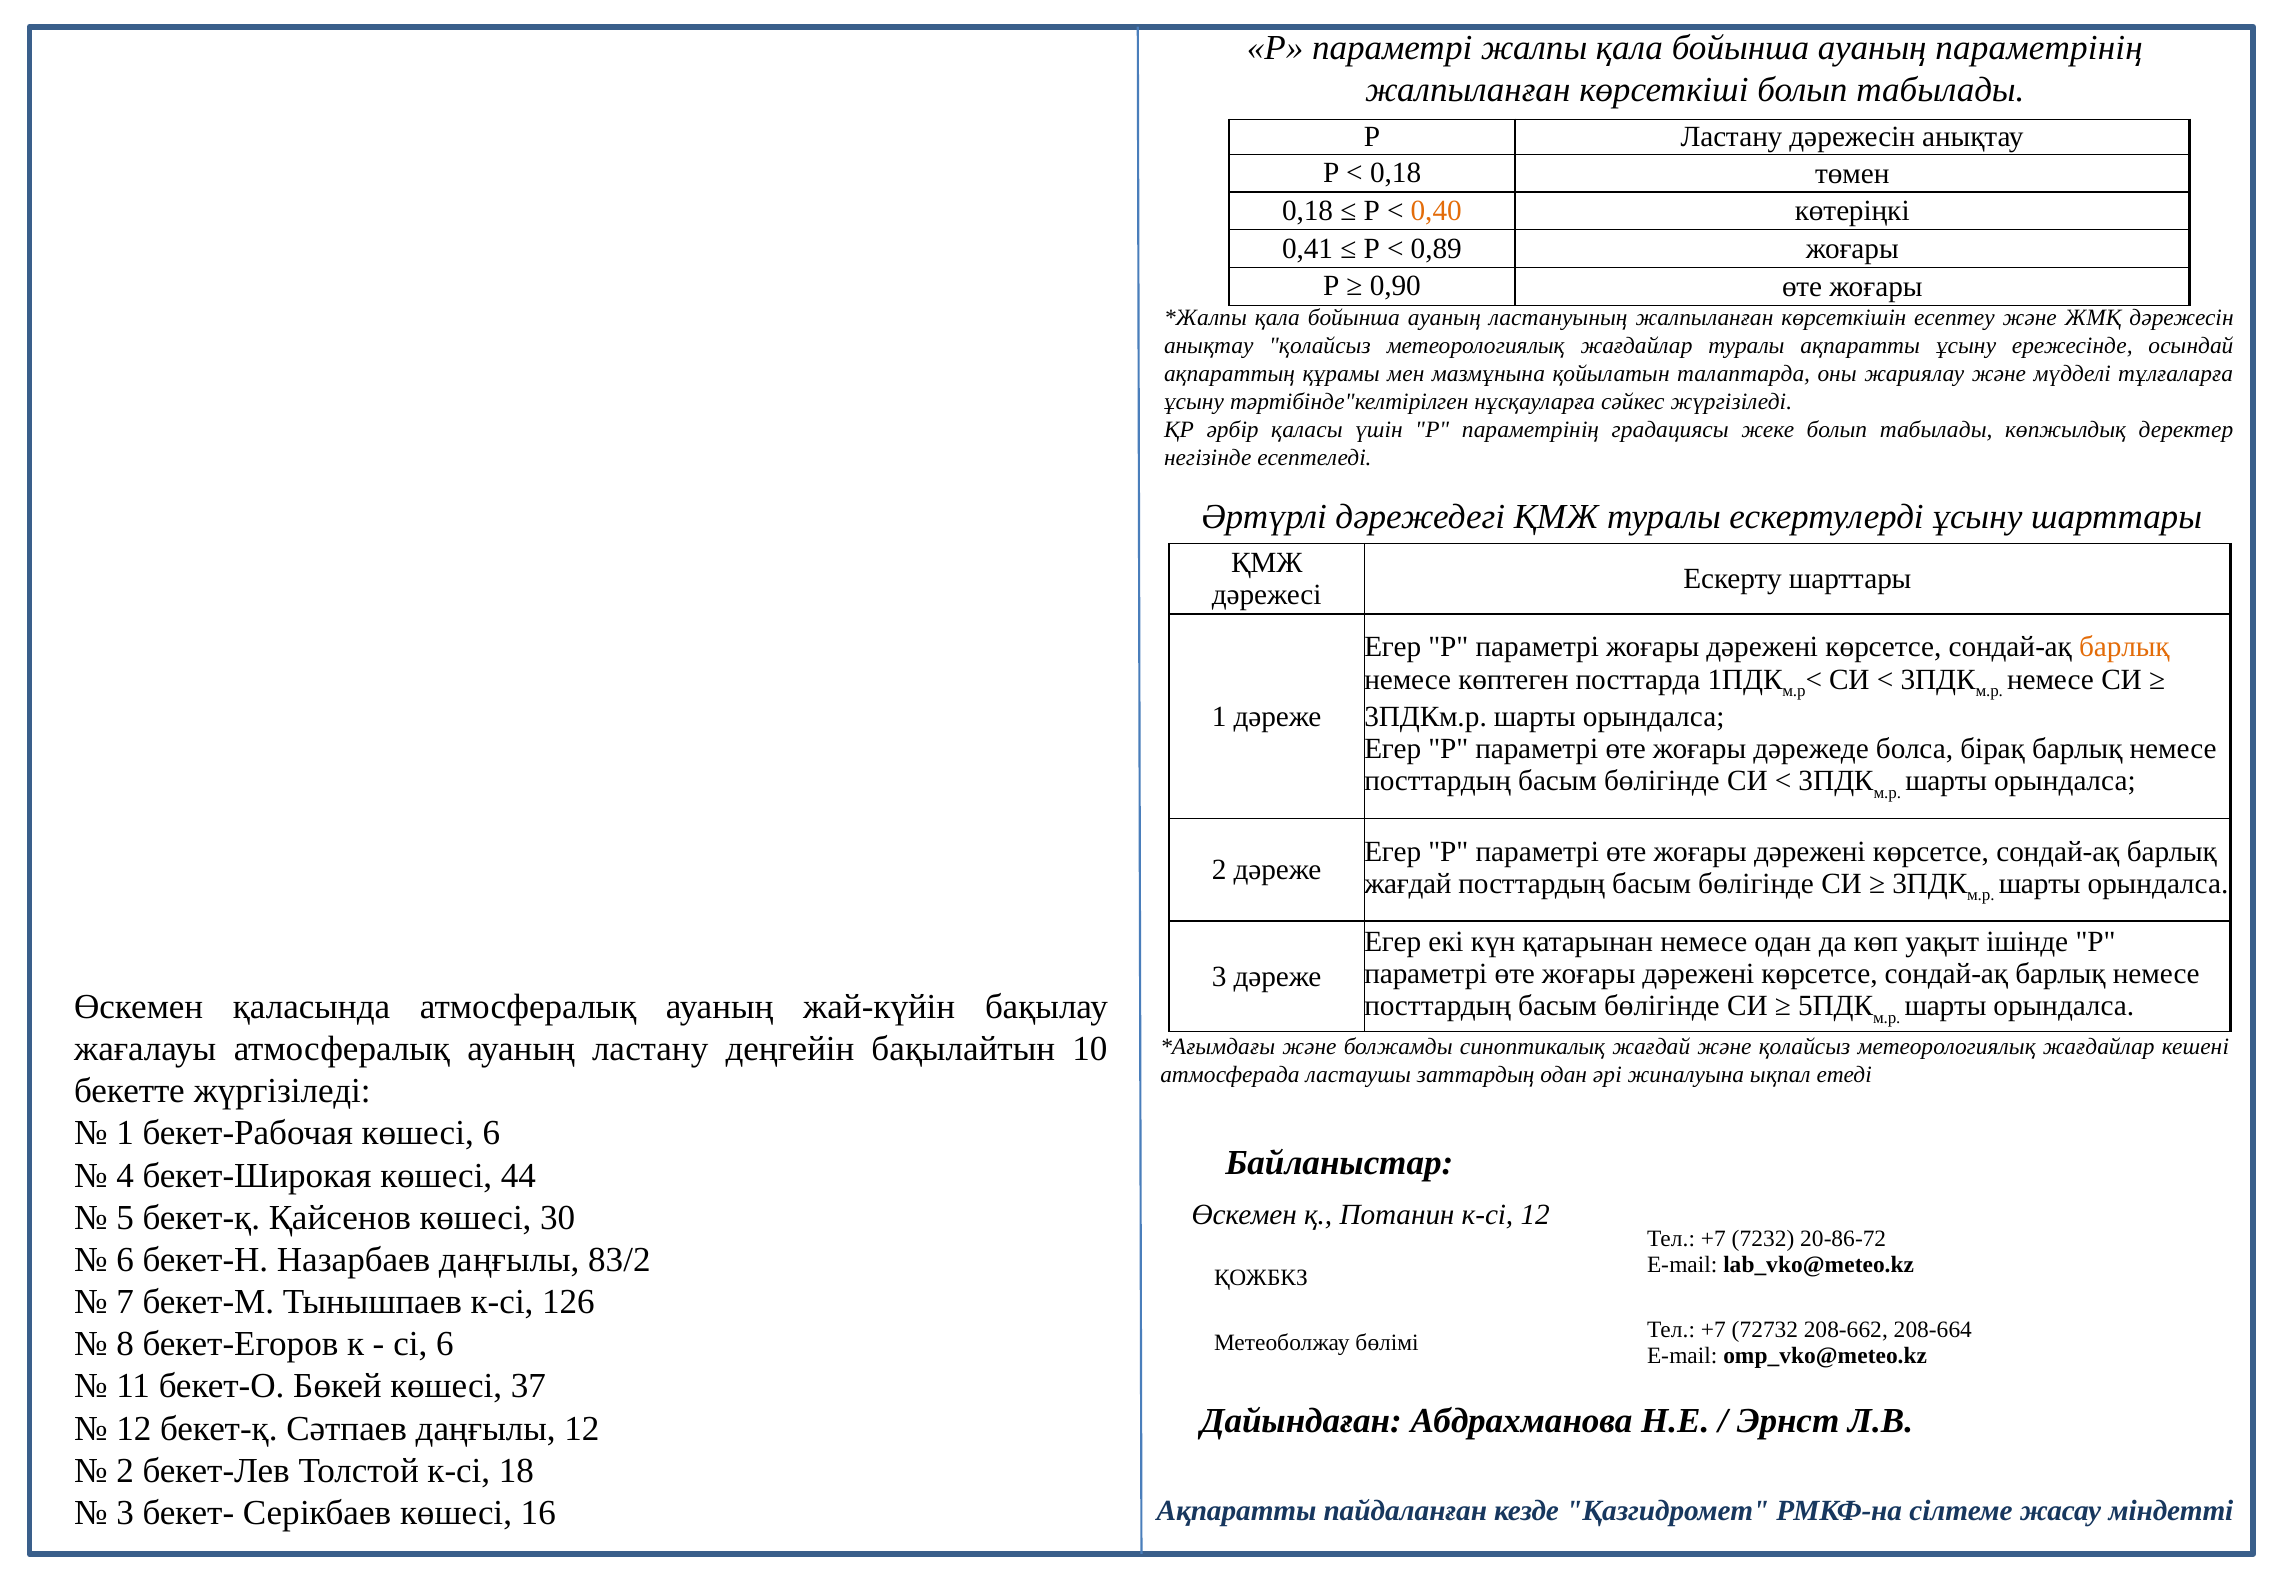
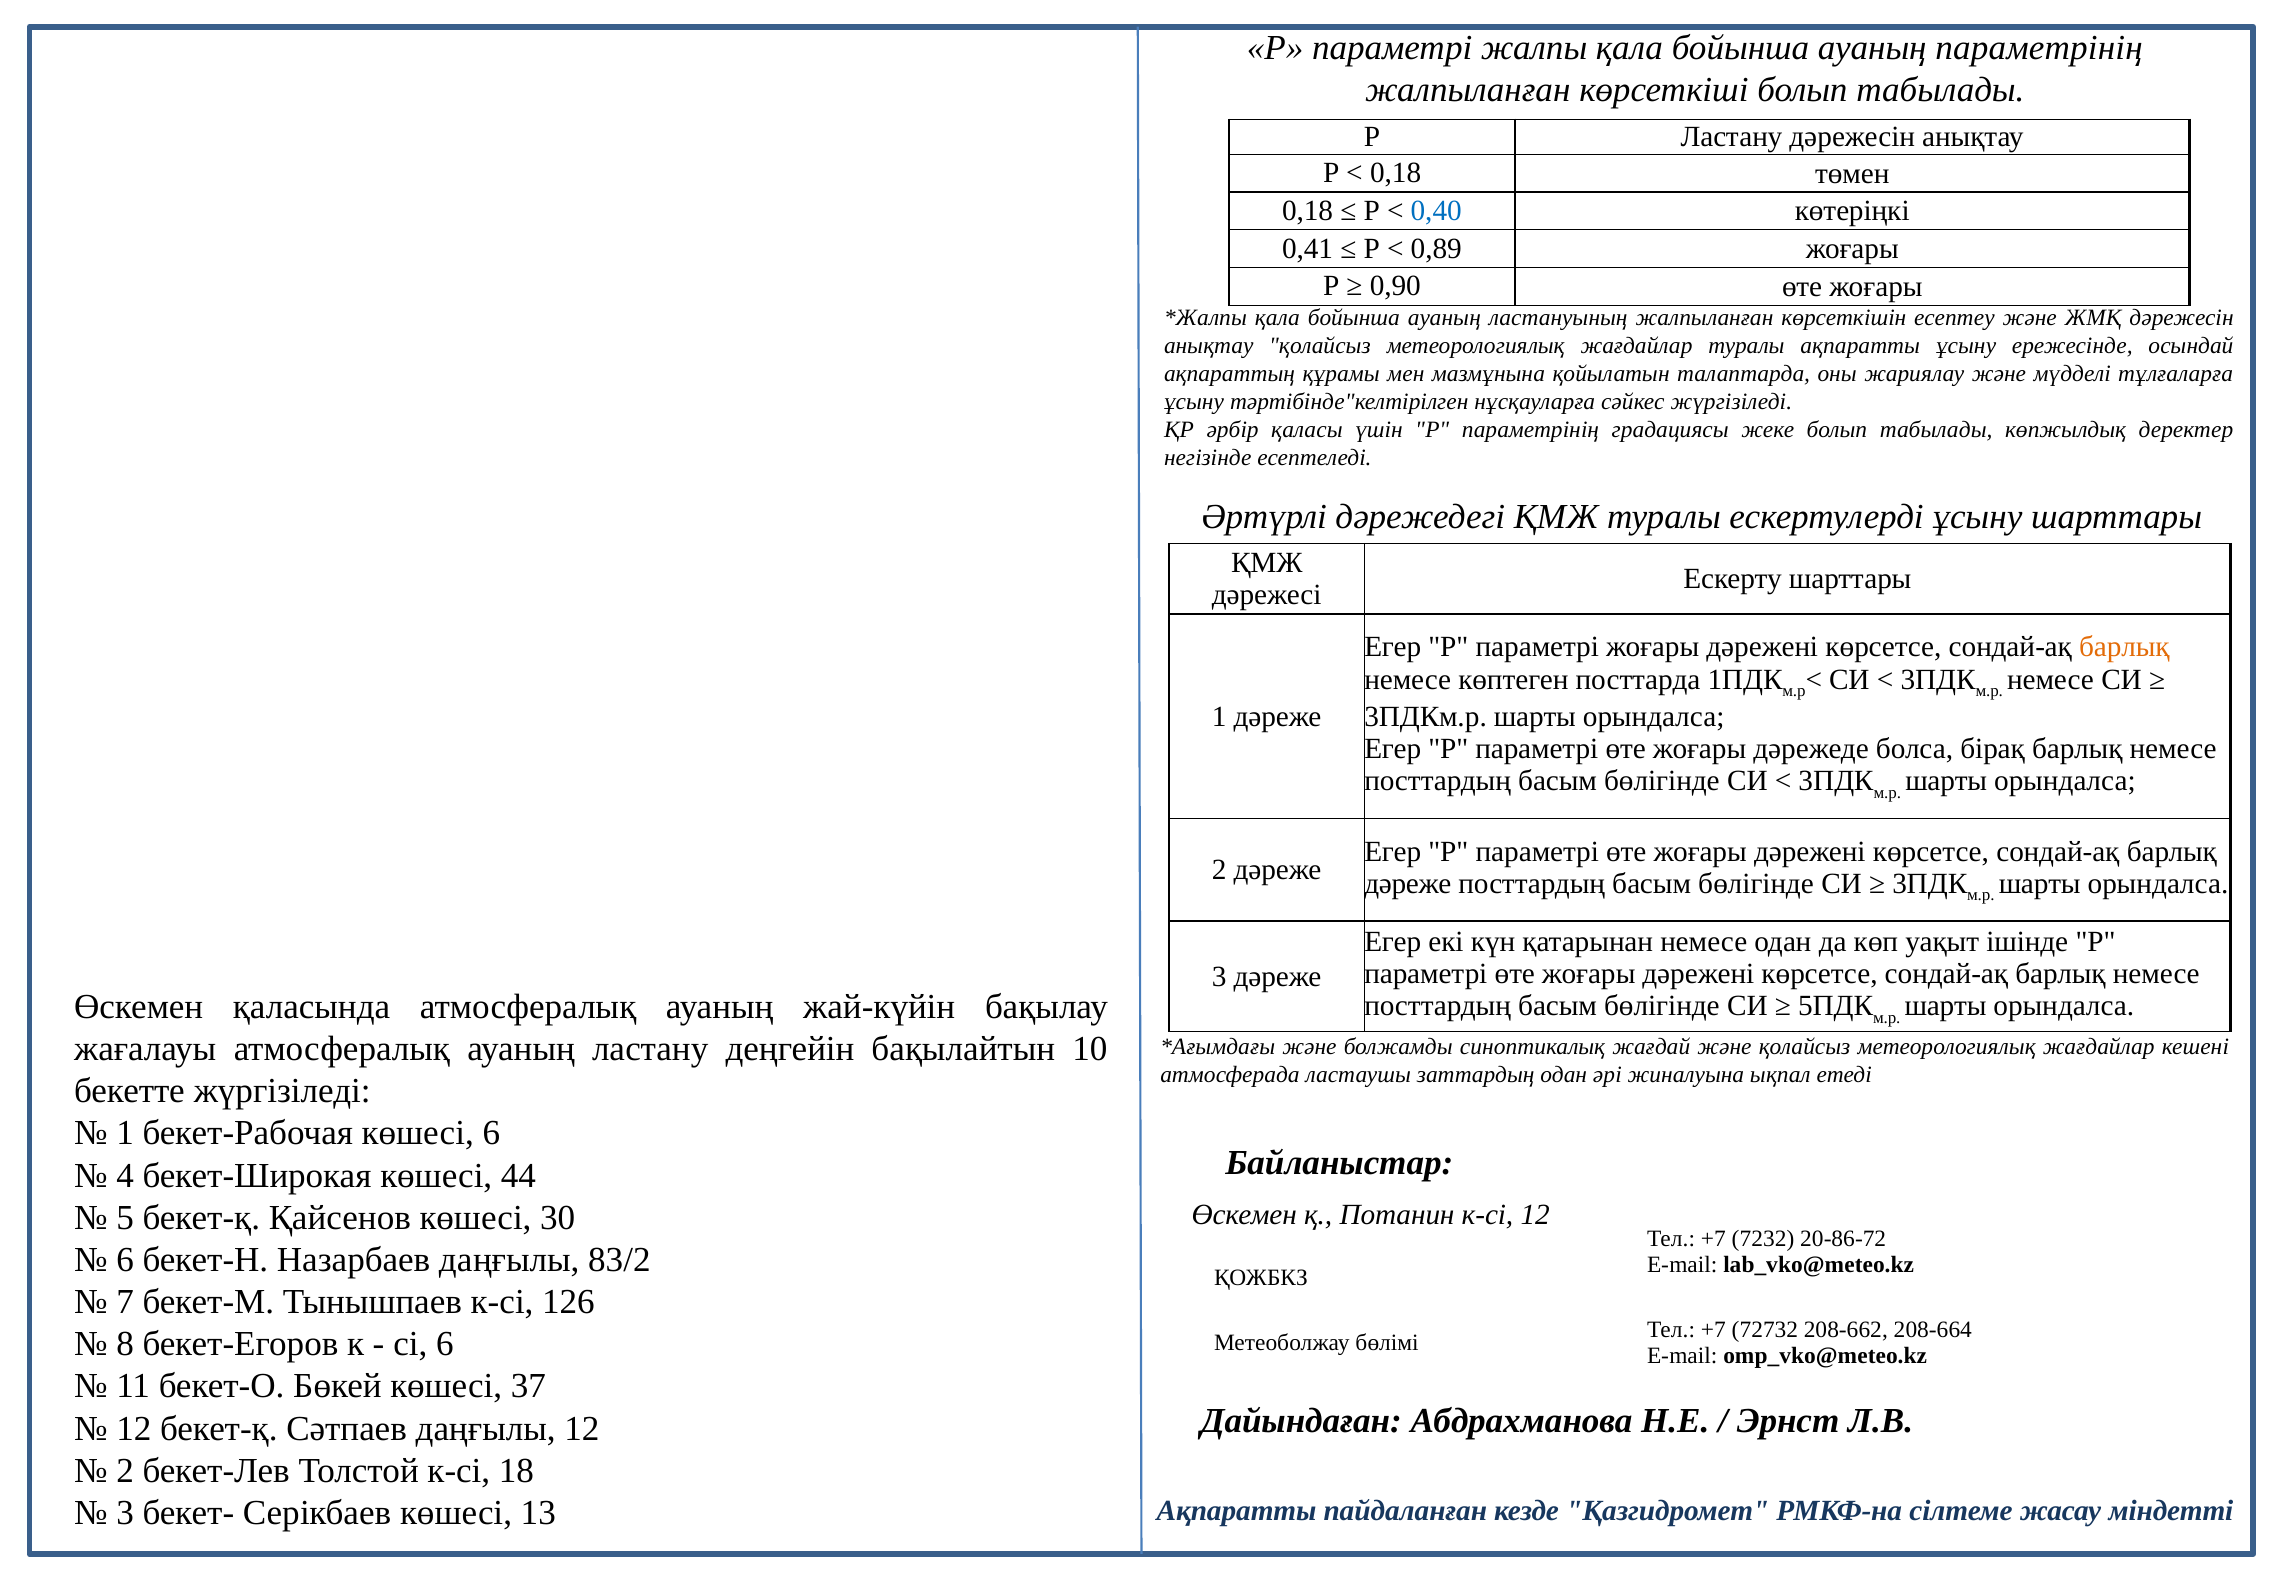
0,40 colour: orange -> blue
жағдай at (1408, 883): жағдай -> дәреже
16: 16 -> 13
